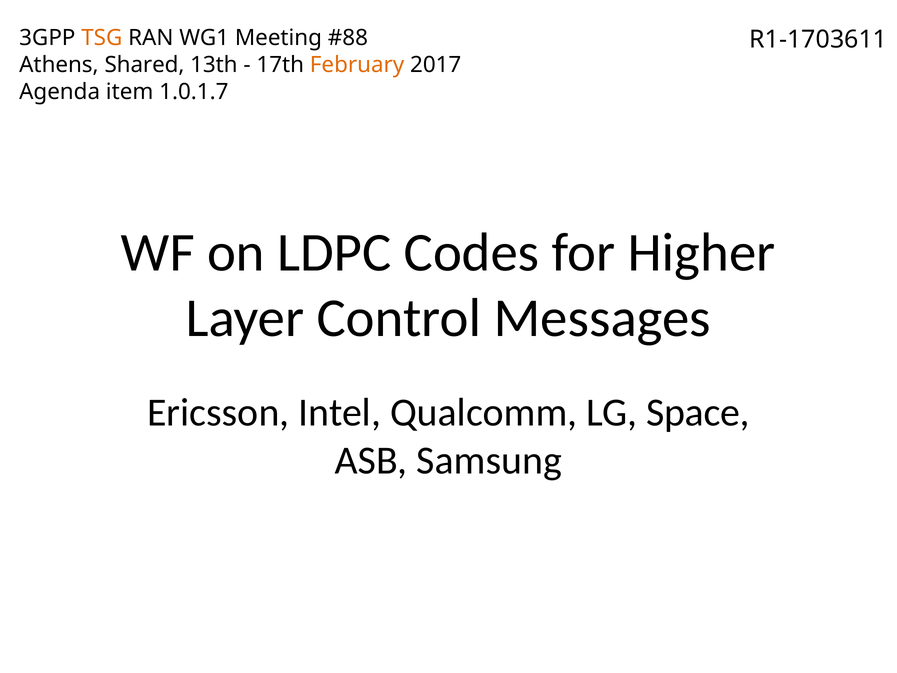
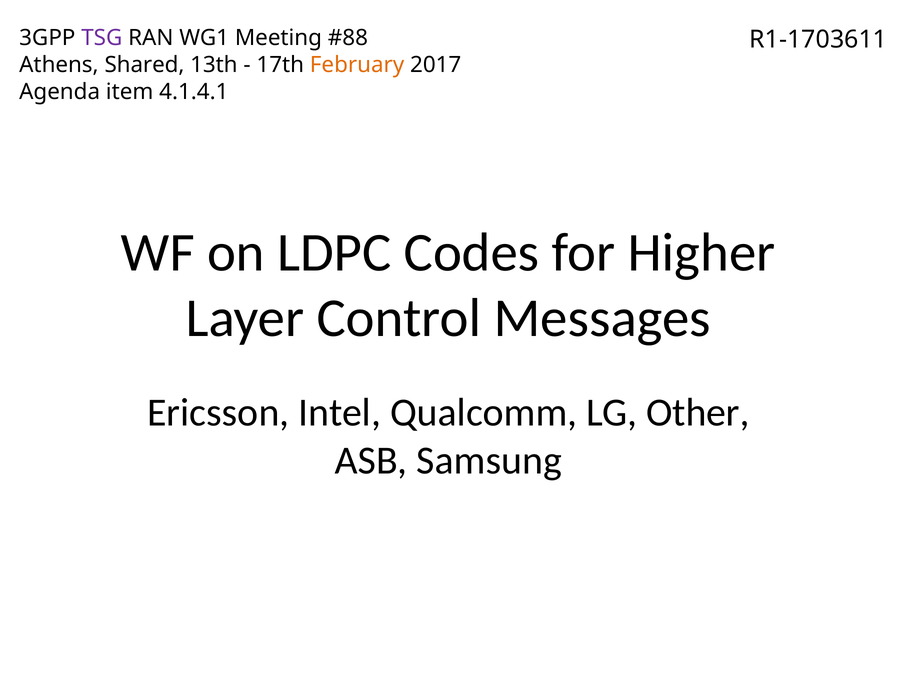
TSG colour: orange -> purple
1.0.1.7: 1.0.1.7 -> 4.1.4.1
Space: Space -> Other
